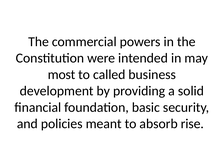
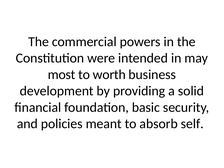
called: called -> worth
rise: rise -> self
